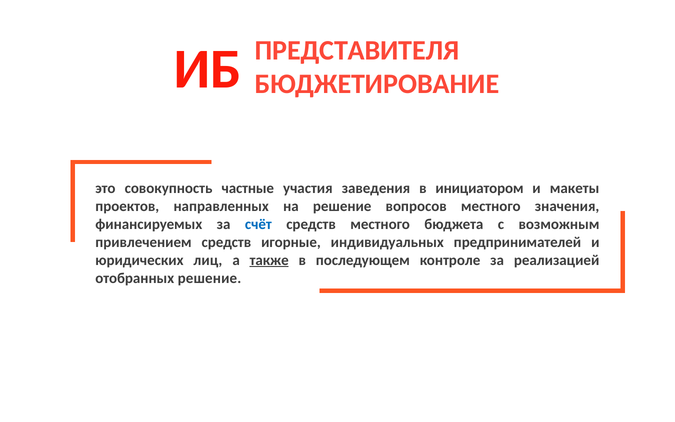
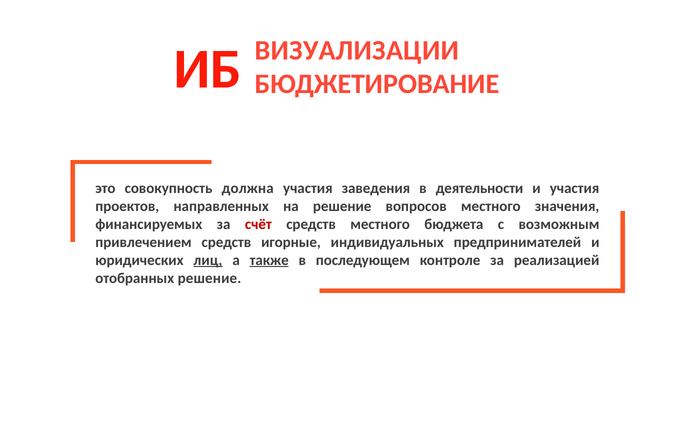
ПРЕДСТАВИТЕЛЯ: ПРЕДСТАВИТЕЛЯ -> ВИЗУАЛИЗАЦИИ
частные: частные -> должна
инициатором: инициатором -> деятельности
и макеты: макеты -> участия
счёт colour: blue -> red
лиц underline: none -> present
